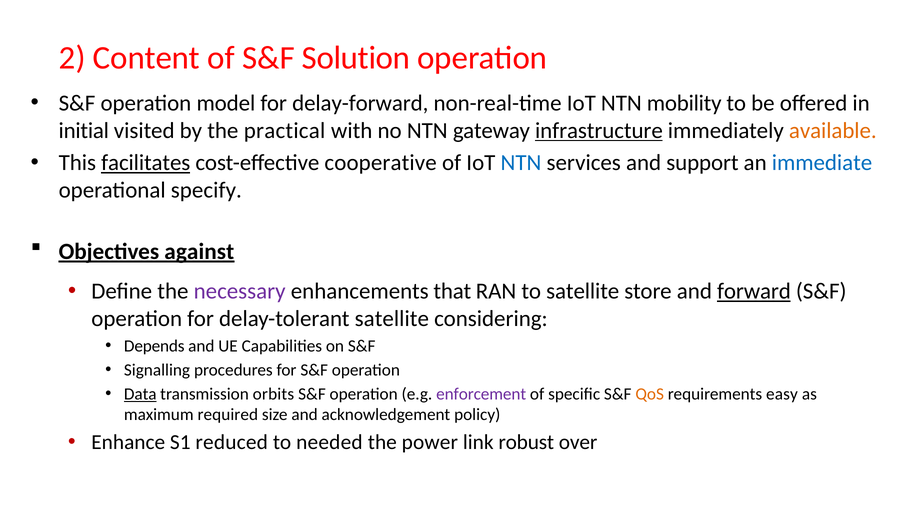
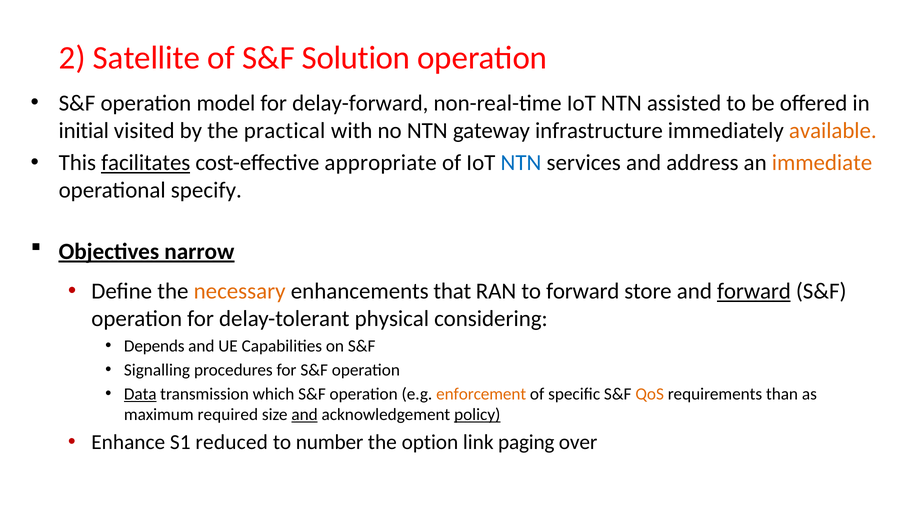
Content: Content -> Satellite
mobility: mobility -> assisted
infrastructure underline: present -> none
cooperative: cooperative -> appropriate
support: support -> address
immediate colour: blue -> orange
against: against -> narrow
necessary colour: purple -> orange
to satellite: satellite -> forward
delay-tolerant satellite: satellite -> physical
orbits: orbits -> which
enforcement colour: purple -> orange
easy: easy -> than
and at (305, 415) underline: none -> present
policy underline: none -> present
needed: needed -> number
power: power -> option
robust: robust -> paging
